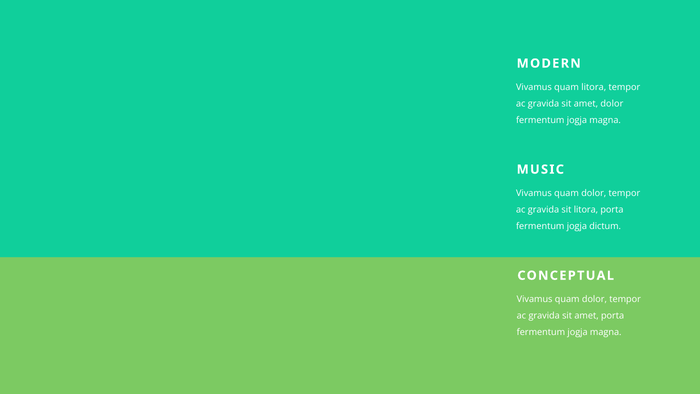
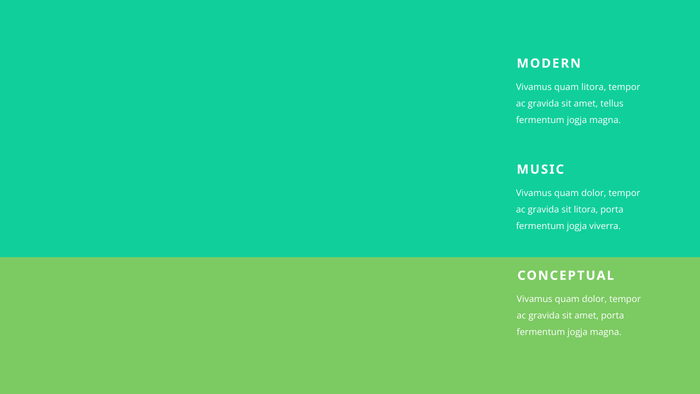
amet dolor: dolor -> tellus
dictum: dictum -> viverra
